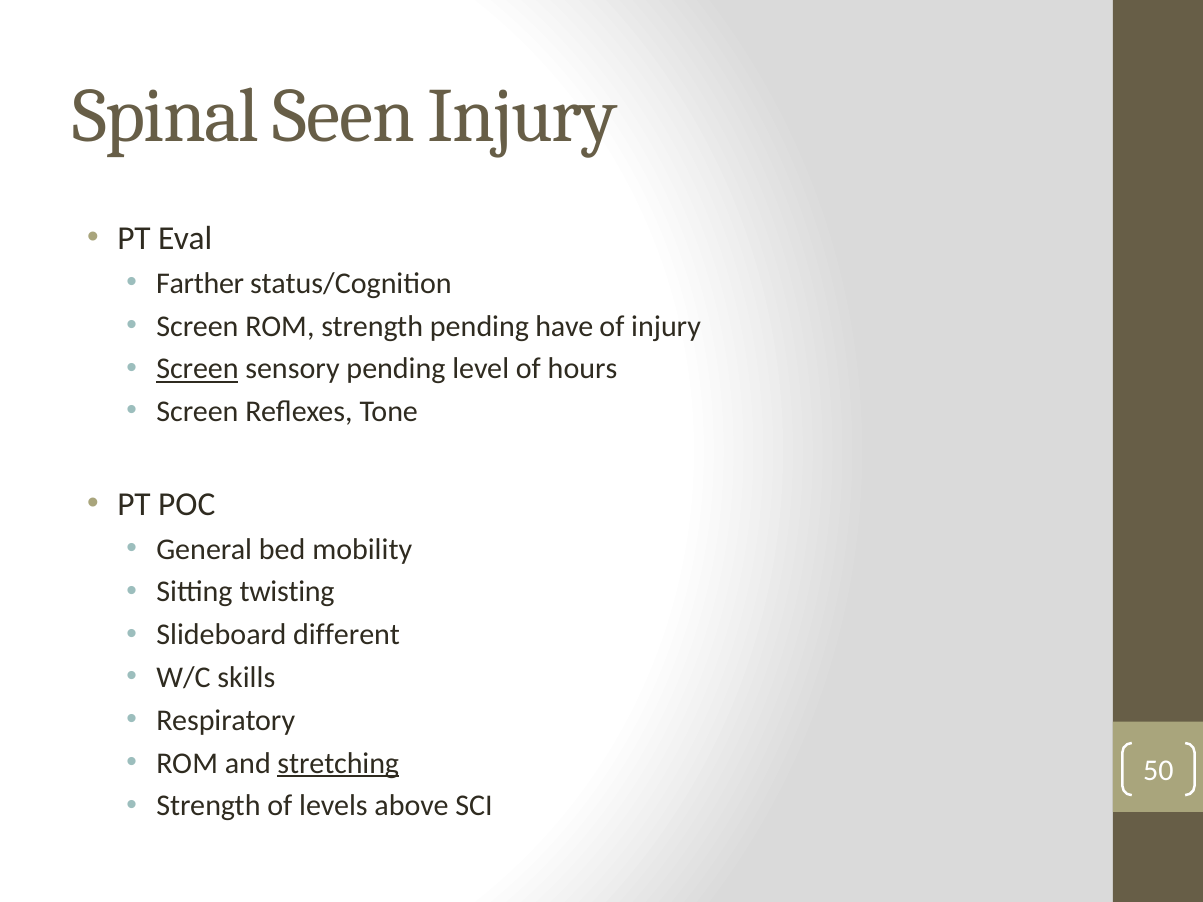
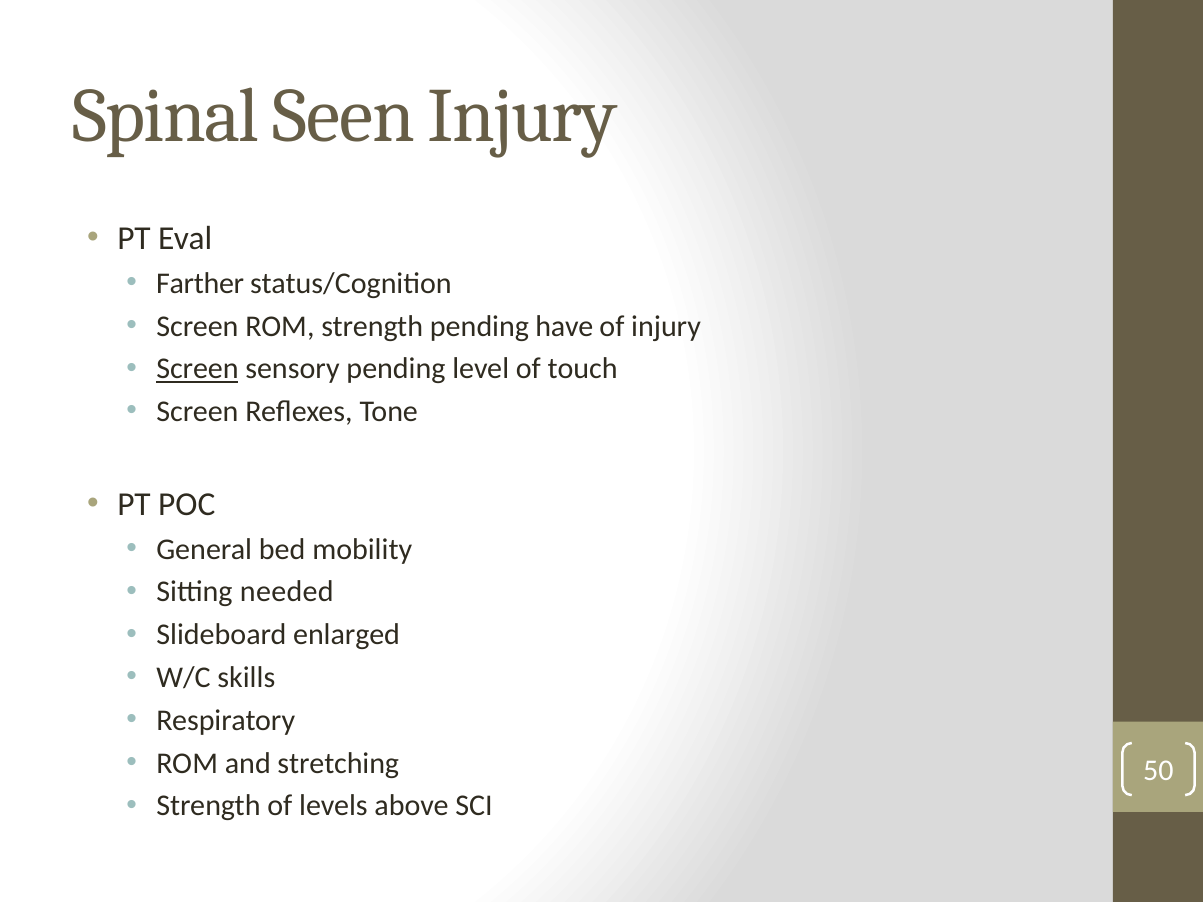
hours: hours -> touch
twisting: twisting -> needed
different: different -> enlarged
stretching underline: present -> none
